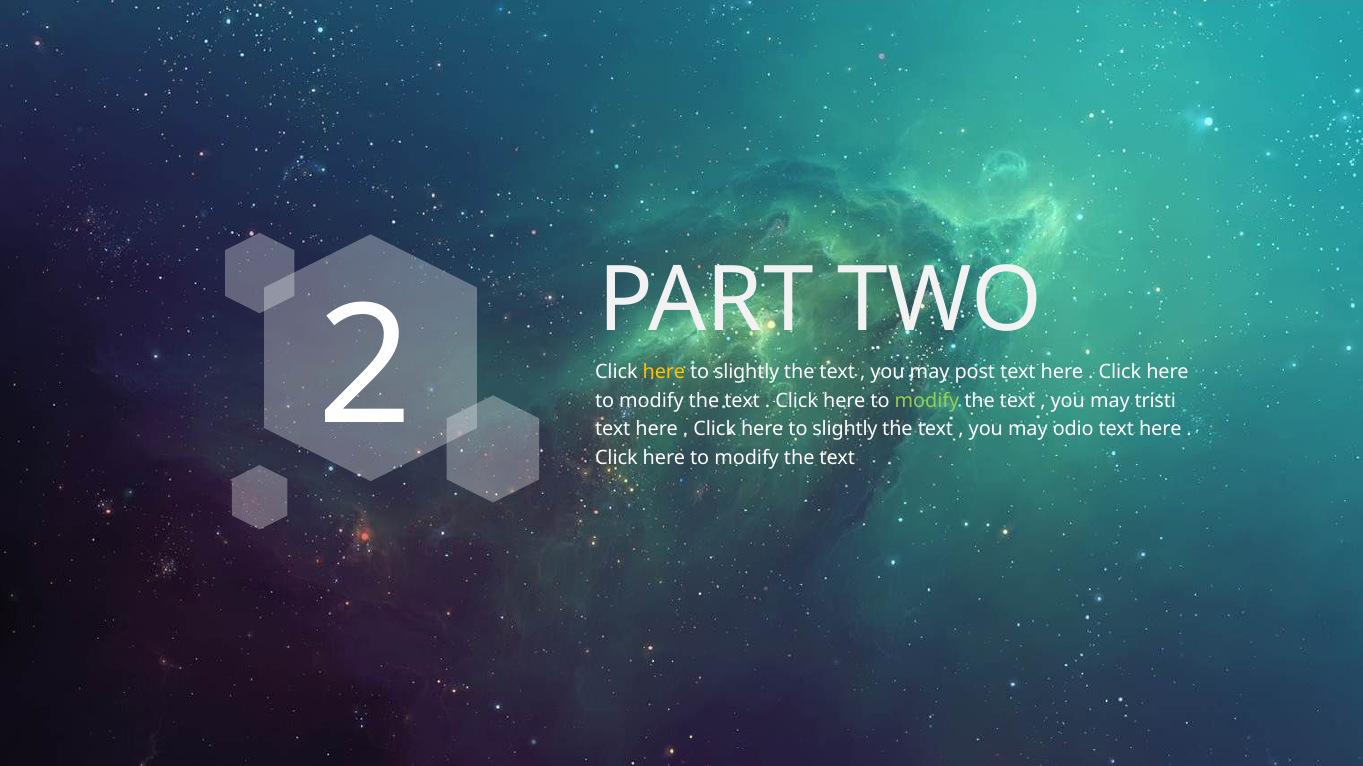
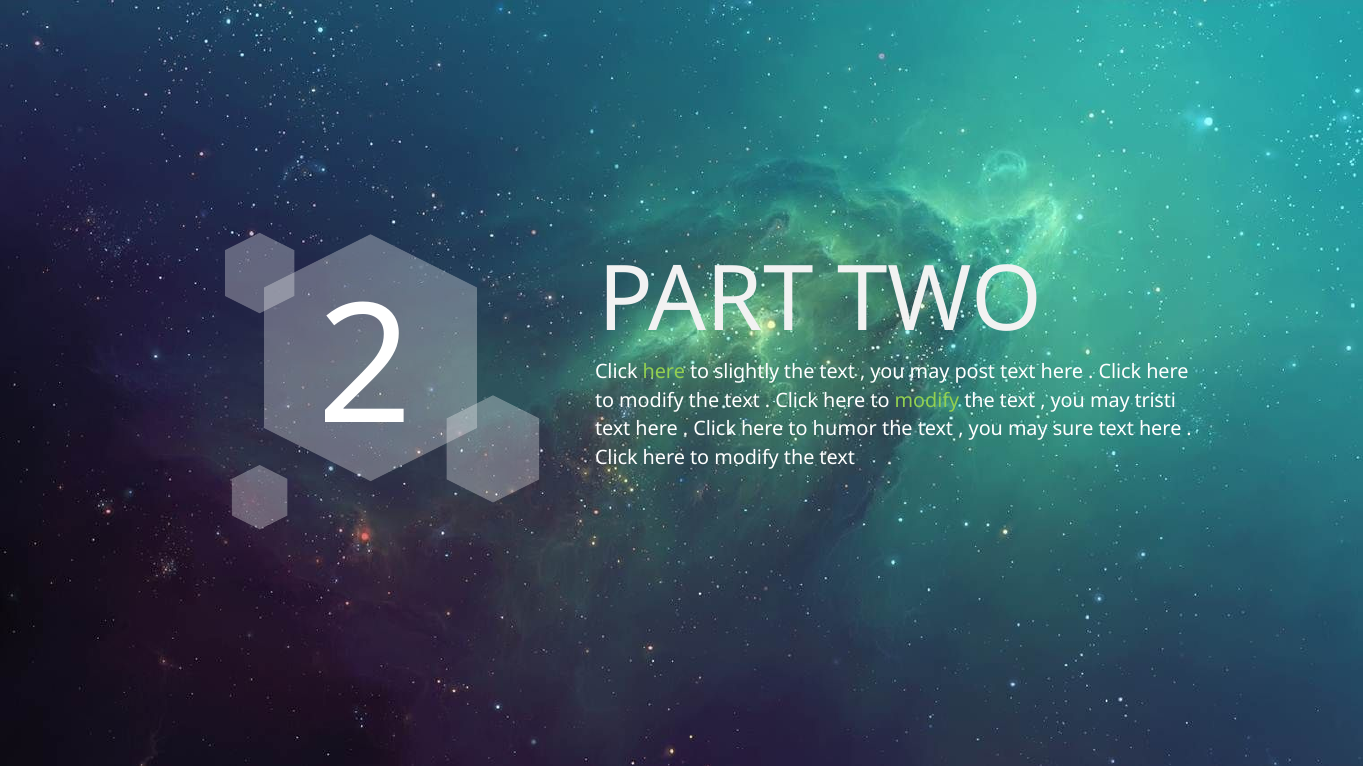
here at (664, 373) colour: yellow -> light green
slightly at (845, 430): slightly -> humor
odio: odio -> sure
